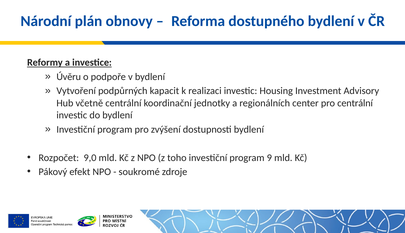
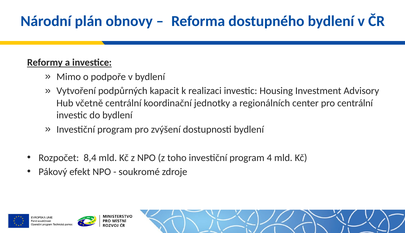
Úvěru: Úvěru -> Mimo
9,0: 9,0 -> 8,4
9: 9 -> 4
